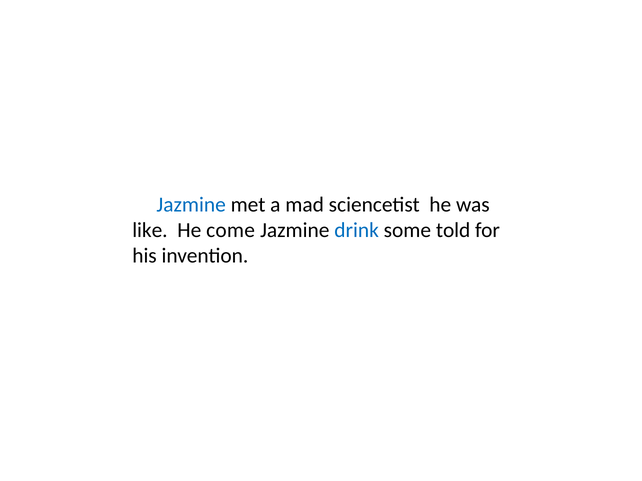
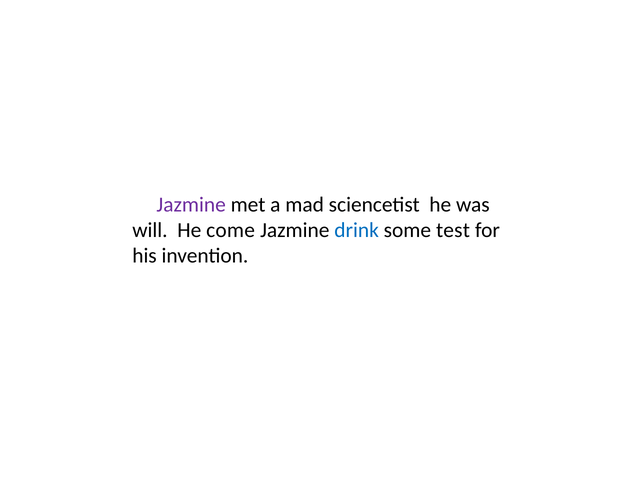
Jazmine at (191, 205) colour: blue -> purple
like: like -> will
told: told -> test
